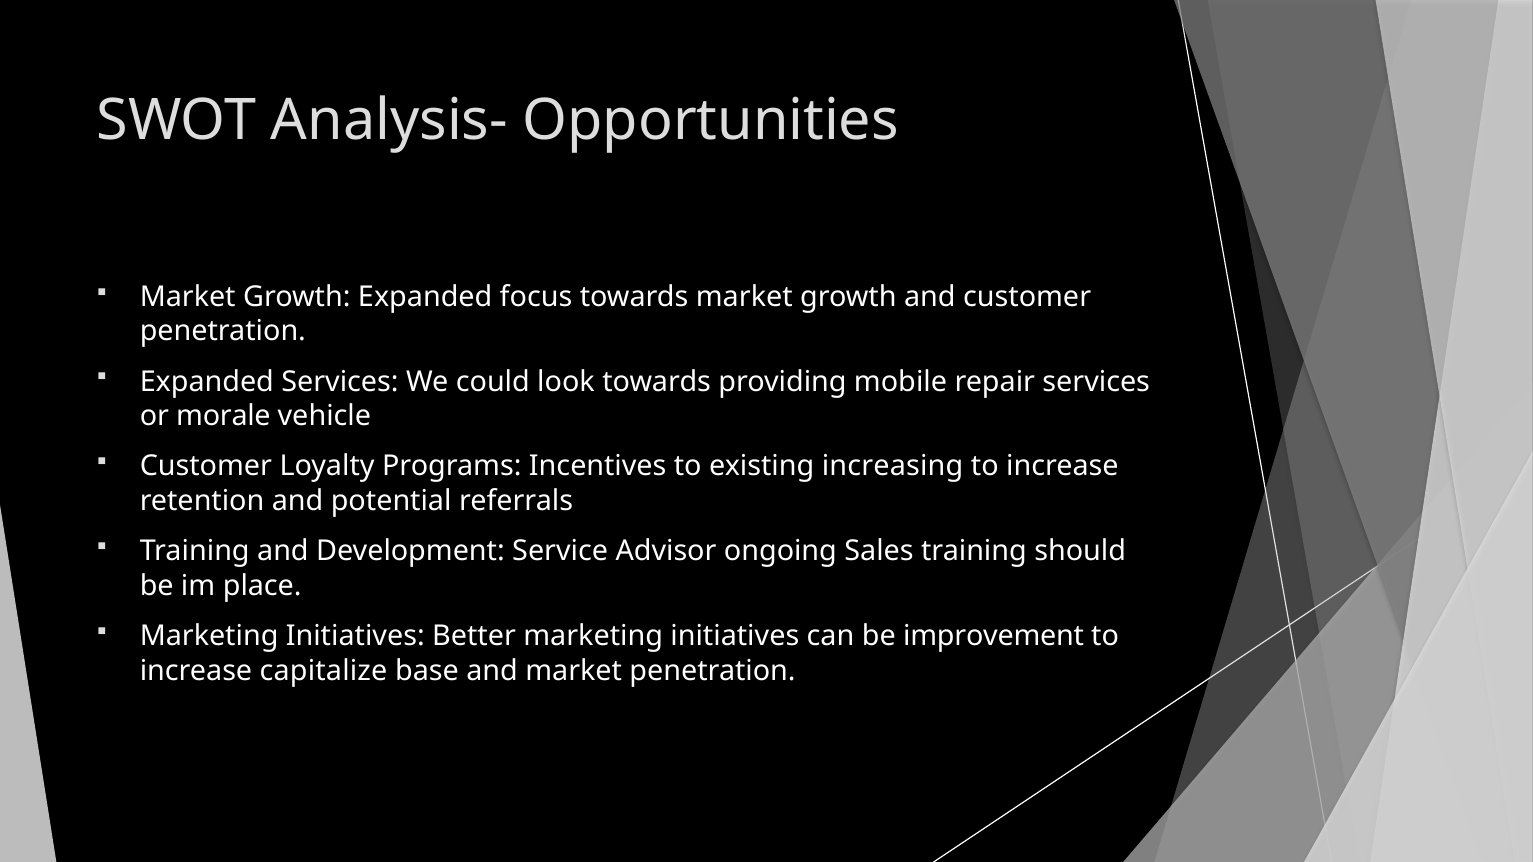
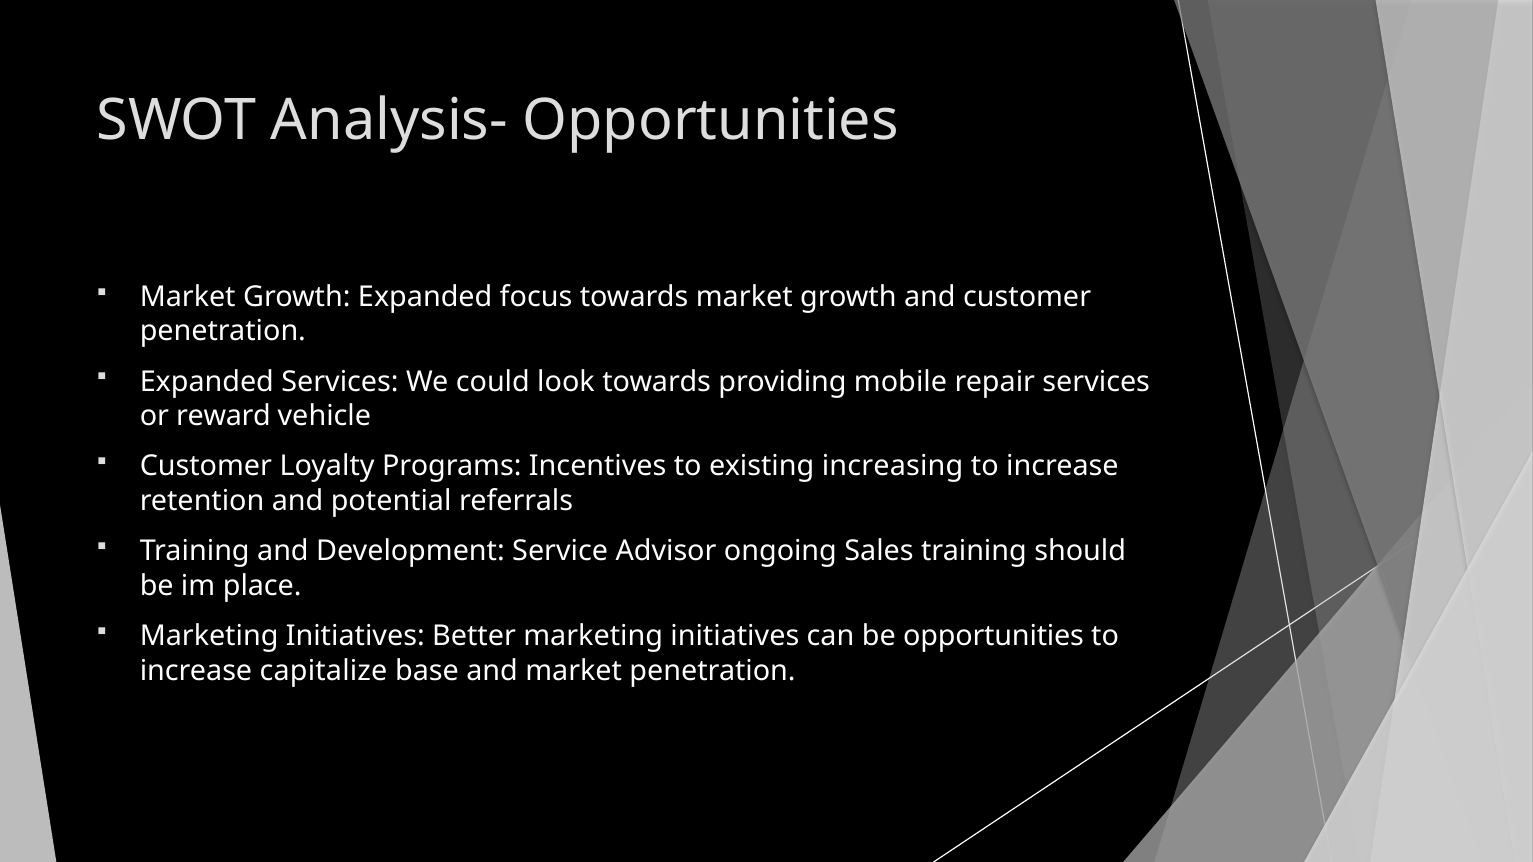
morale: morale -> reward
be improvement: improvement -> opportunities
